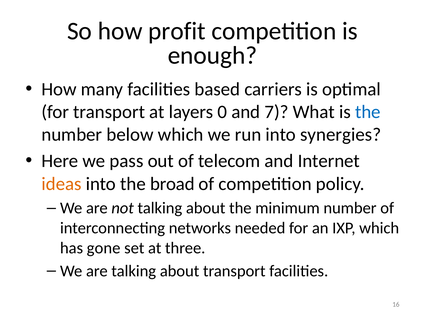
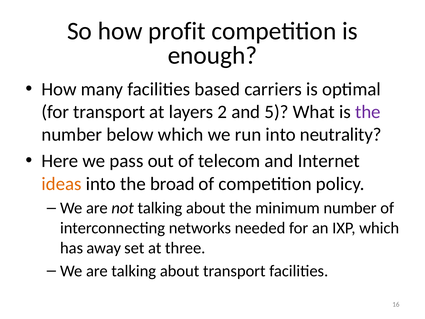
0: 0 -> 2
7: 7 -> 5
the at (368, 112) colour: blue -> purple
synergies: synergies -> neutrality
gone: gone -> away
